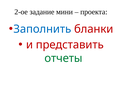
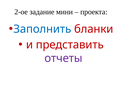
отчеты colour: green -> purple
